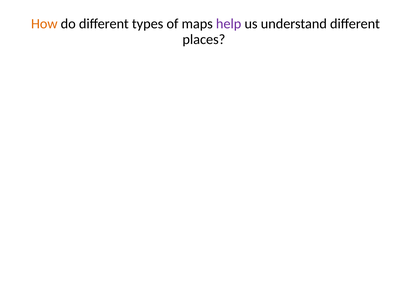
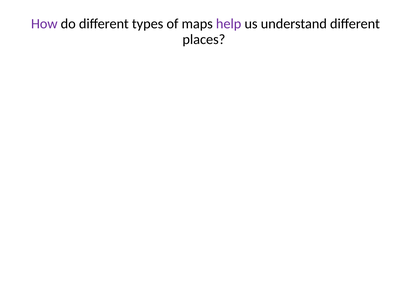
How colour: orange -> purple
